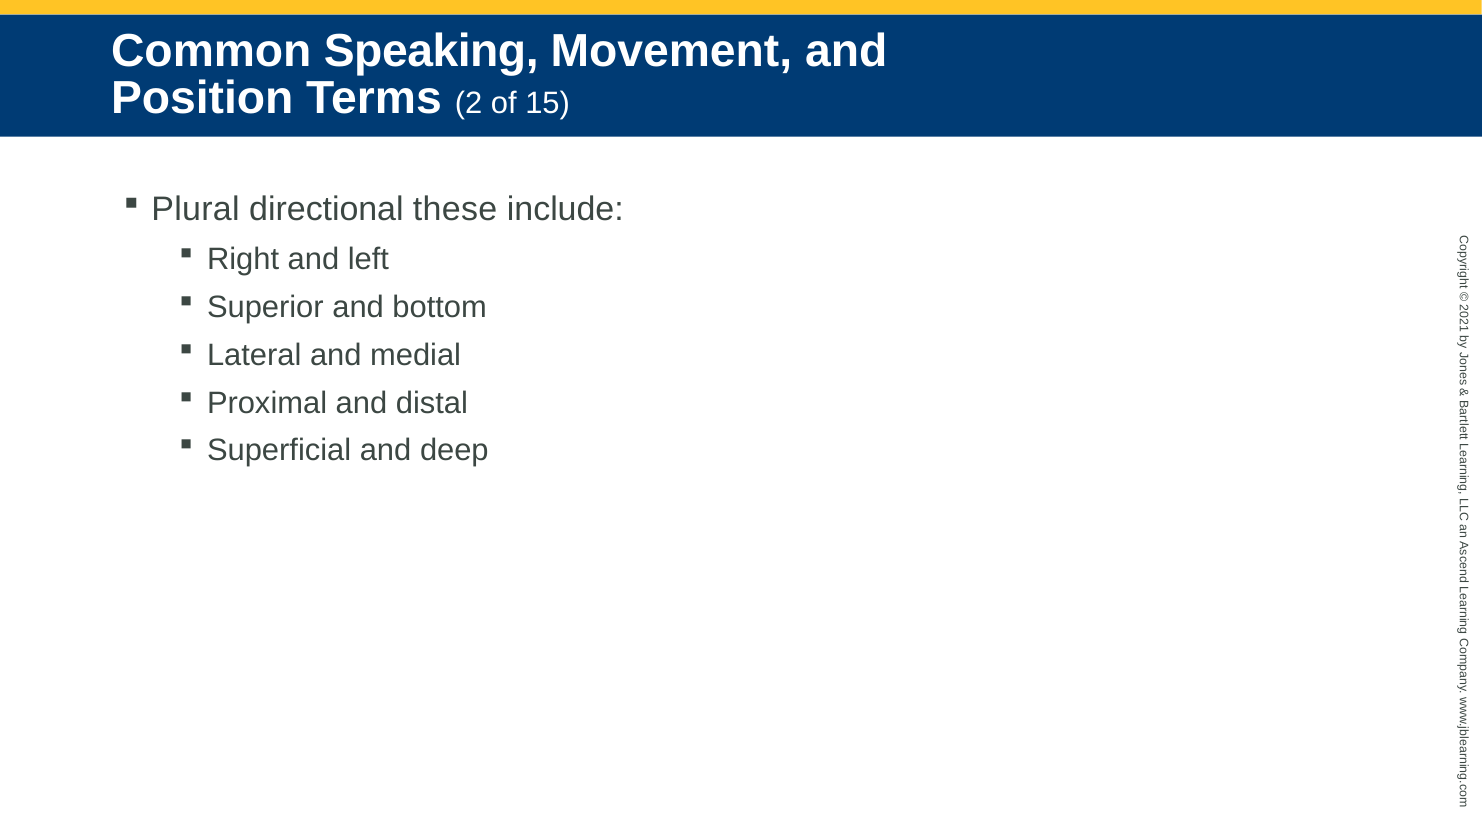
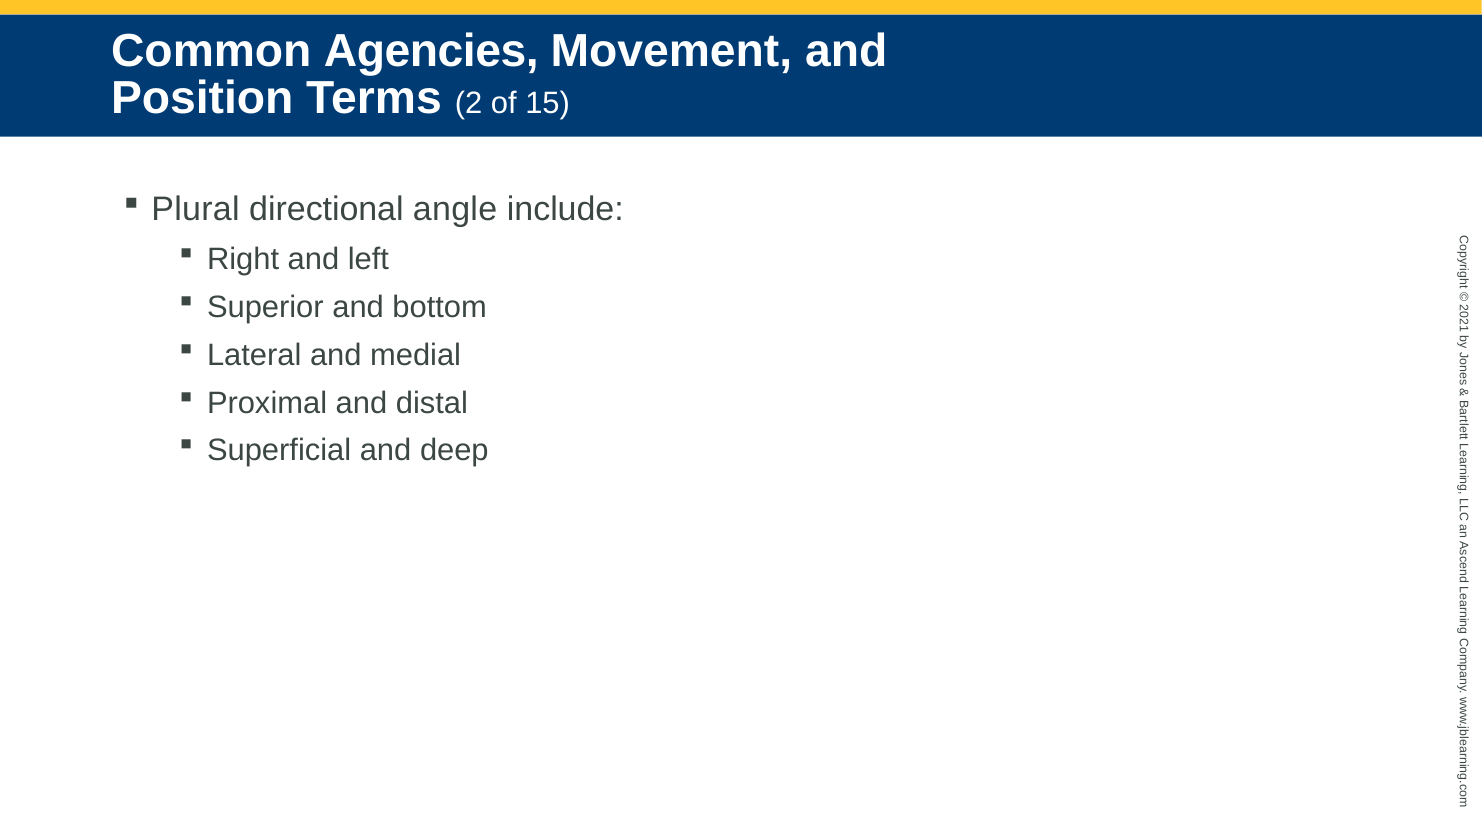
Speaking: Speaking -> Agencies
these: these -> angle
